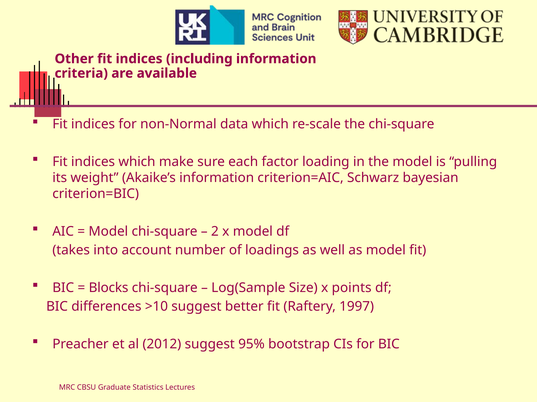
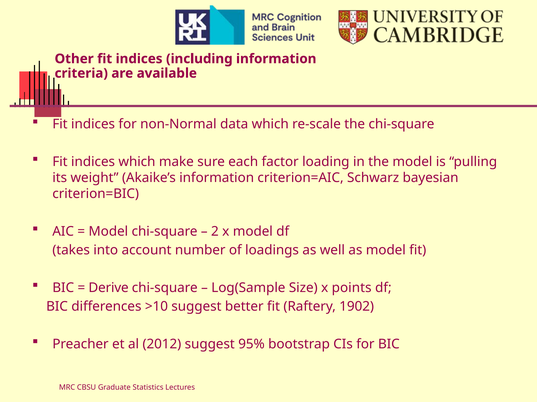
Blocks: Blocks -> Derive
1997: 1997 -> 1902
